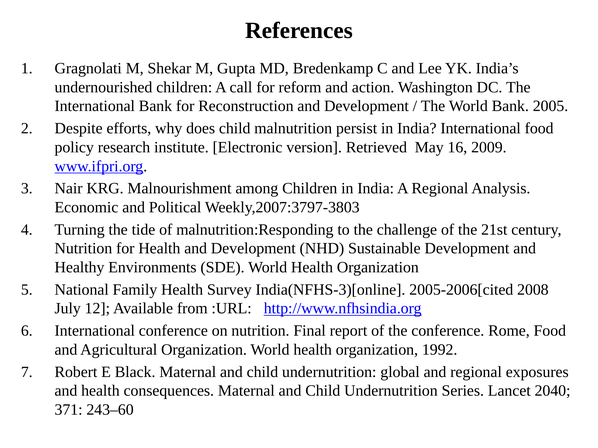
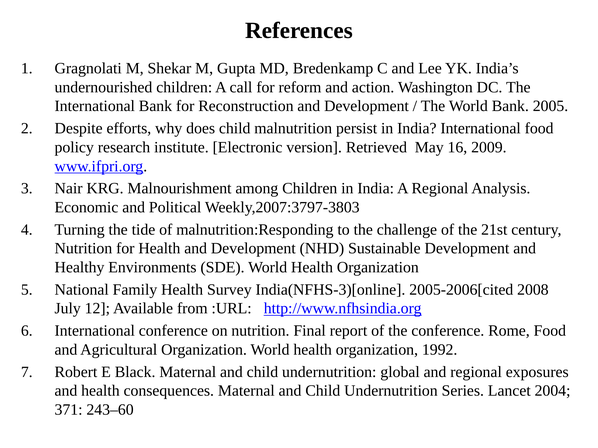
2040: 2040 -> 2004
